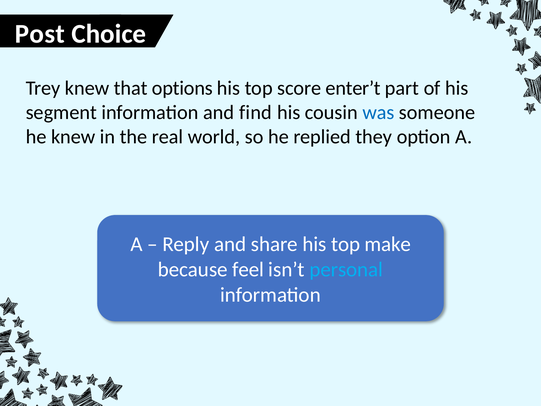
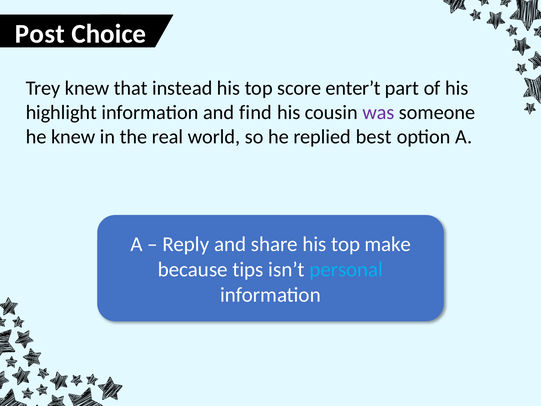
options: options -> instead
segment: segment -> highlight
was colour: blue -> purple
they: they -> best
feel: feel -> tips
